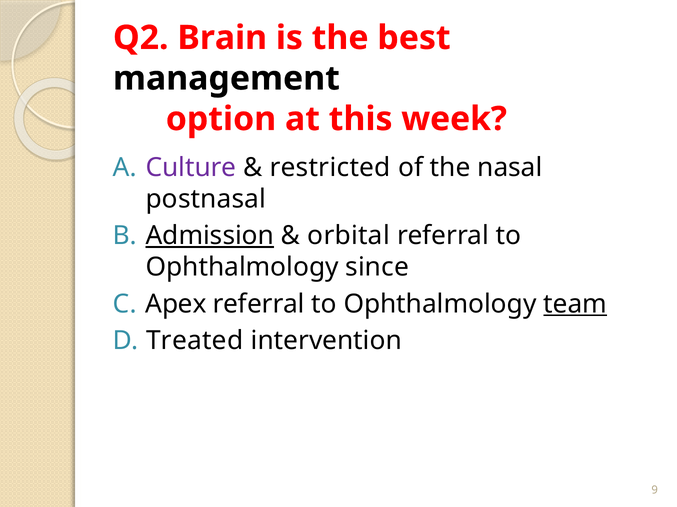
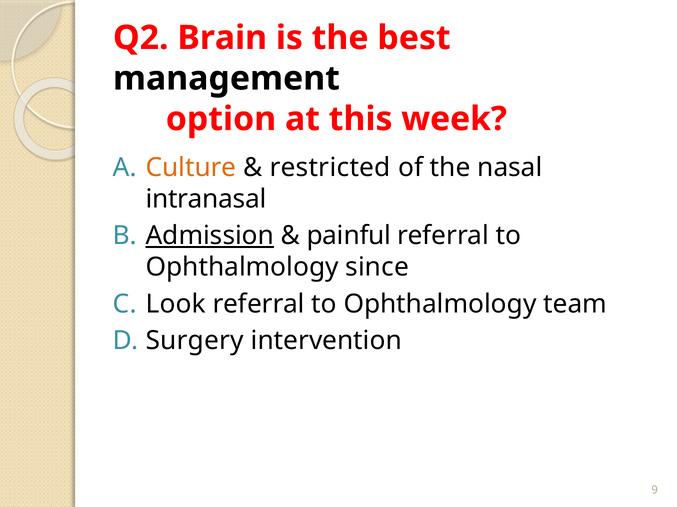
Culture colour: purple -> orange
postnasal: postnasal -> intranasal
orbital: orbital -> painful
Apex: Apex -> Look
team underline: present -> none
Treated: Treated -> Surgery
